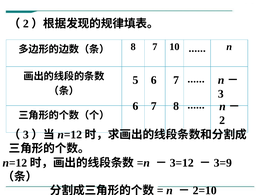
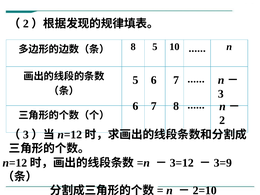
8 7: 7 -> 5
